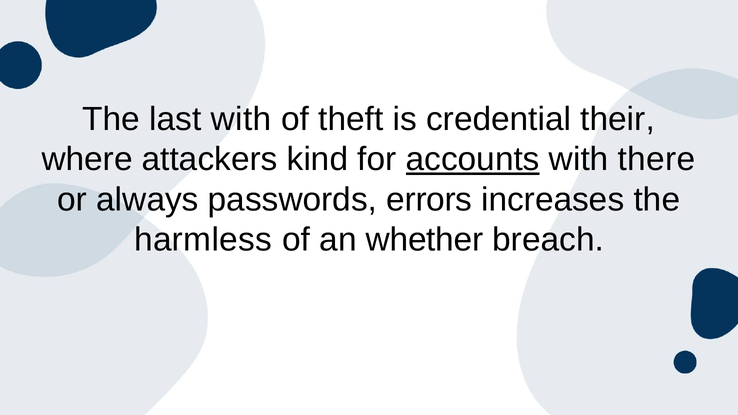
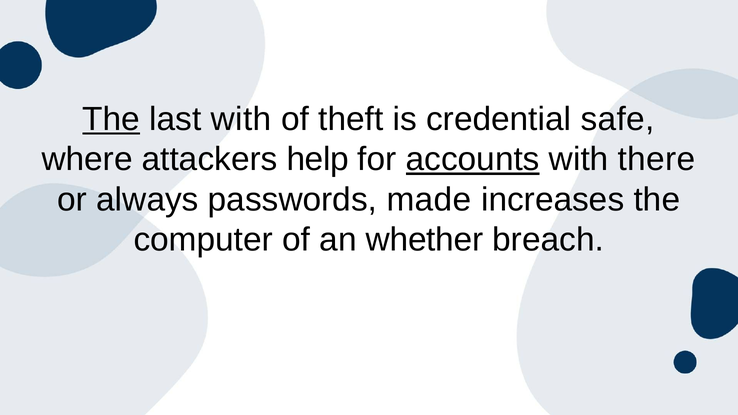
The at (111, 119) underline: none -> present
their: their -> safe
kind: kind -> help
errors: errors -> made
harmless: harmless -> computer
